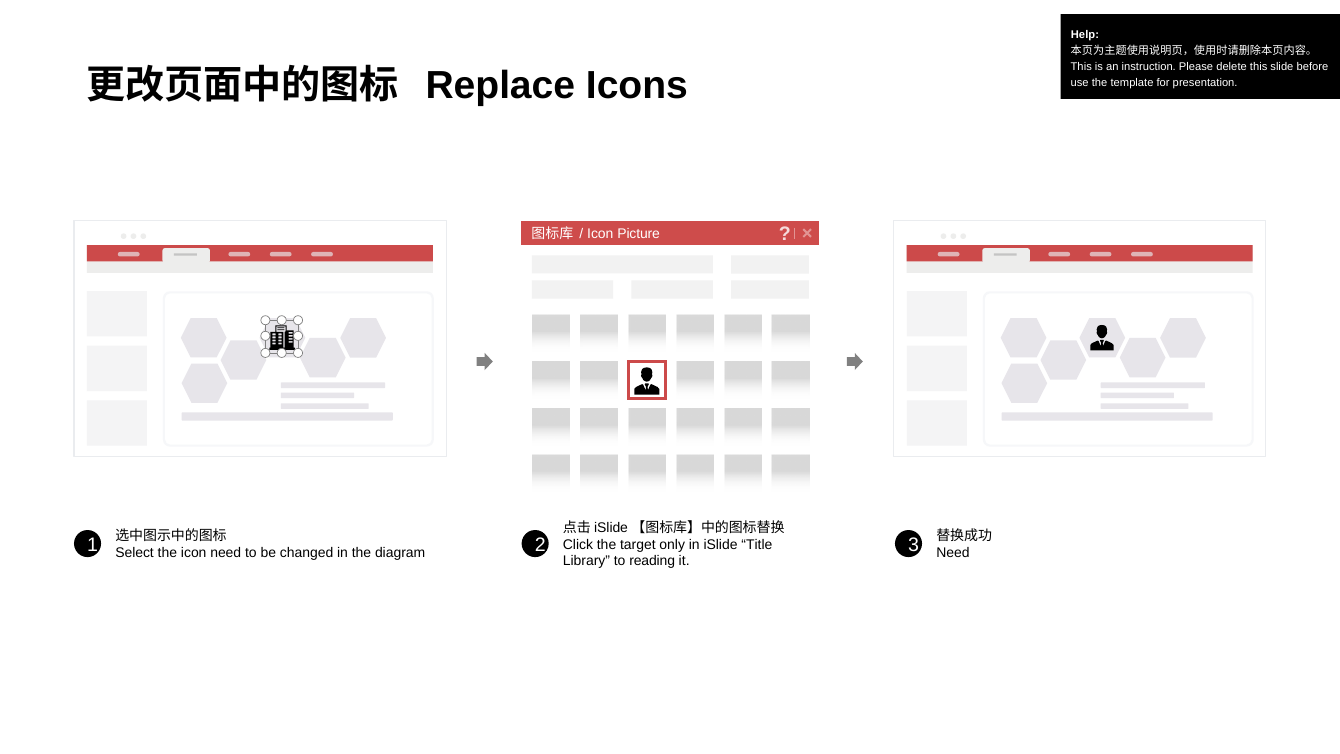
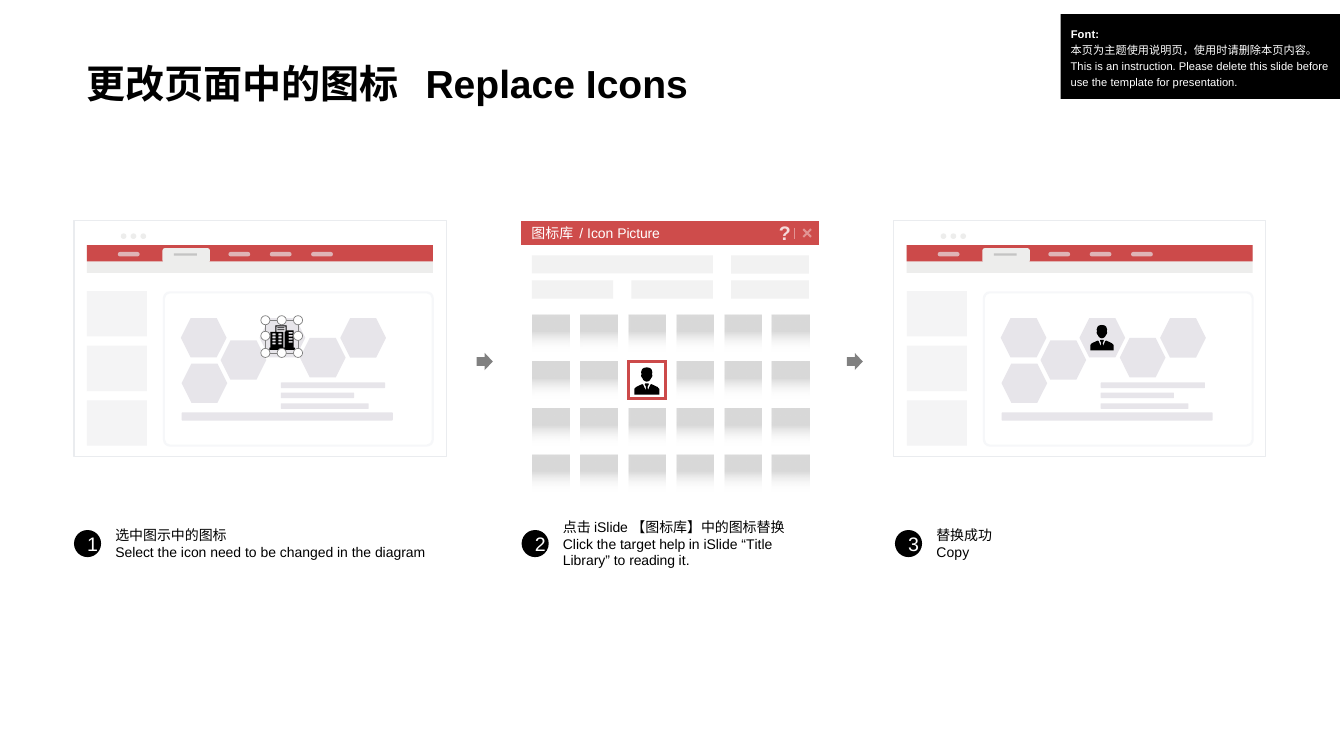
Help: Help -> Font
only: only -> help
Need at (953, 553): Need -> Copy
